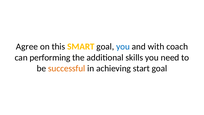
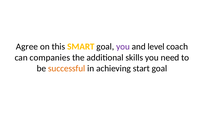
you at (123, 47) colour: blue -> purple
with: with -> level
performing: performing -> companies
